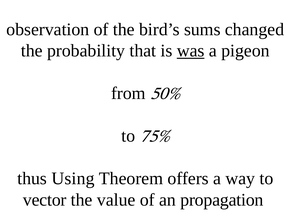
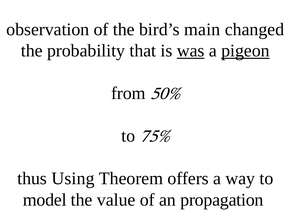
sums: sums -> main
pigeon underline: none -> present
vector: vector -> model
